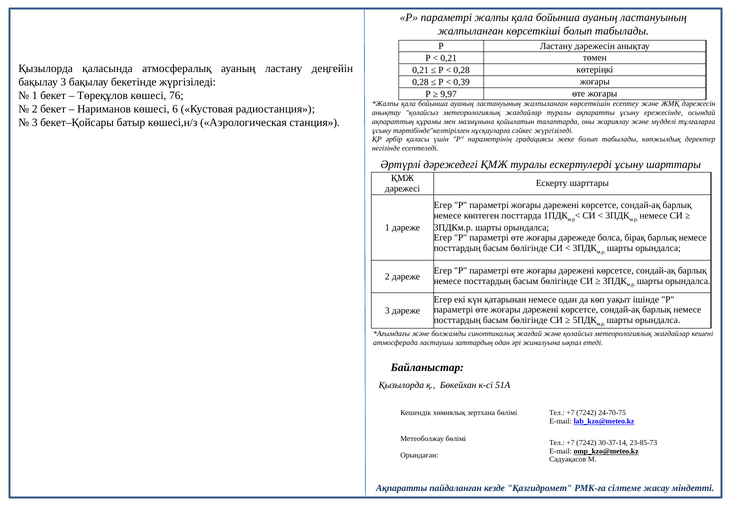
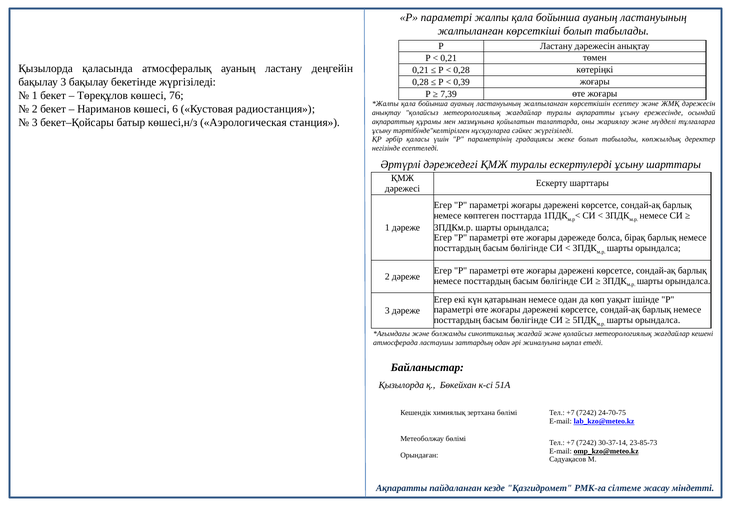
9,97: 9,97 -> 7,39
